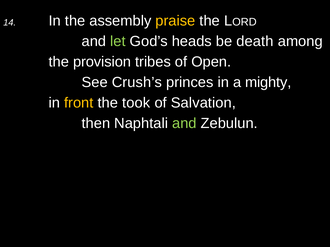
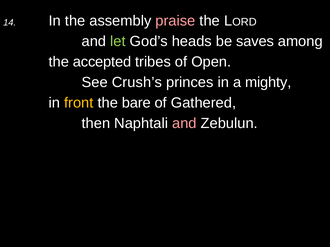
praise colour: yellow -> pink
death: death -> saves
provision: provision -> accepted
took: took -> bare
Salvation: Salvation -> Gathered
and at (184, 124) colour: light green -> pink
